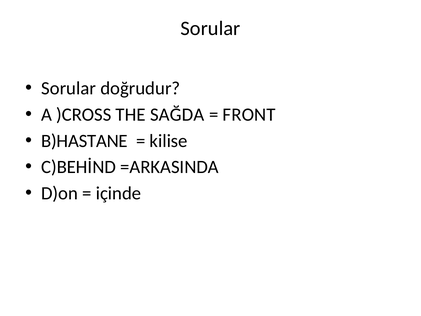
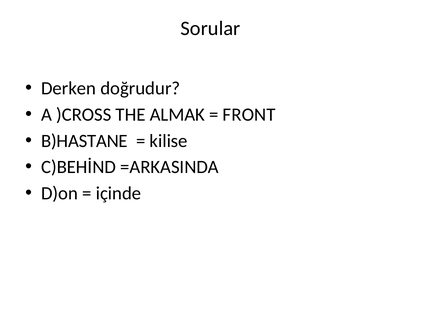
Sorular at (69, 88): Sorular -> Derken
SAĞDA: SAĞDA -> ALMAK
